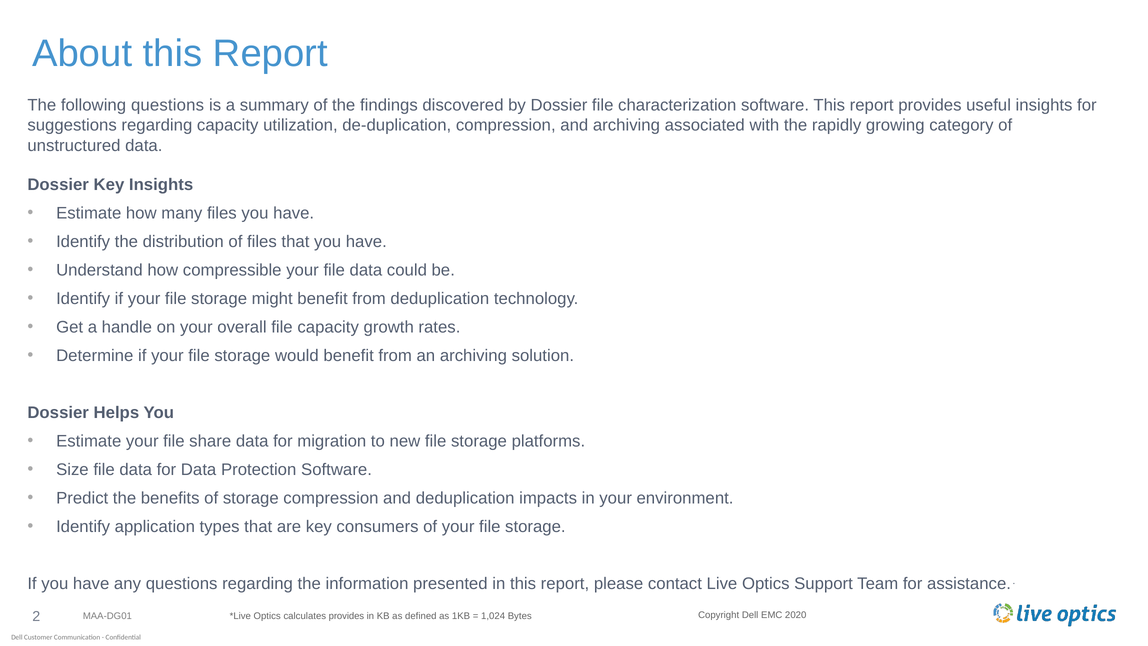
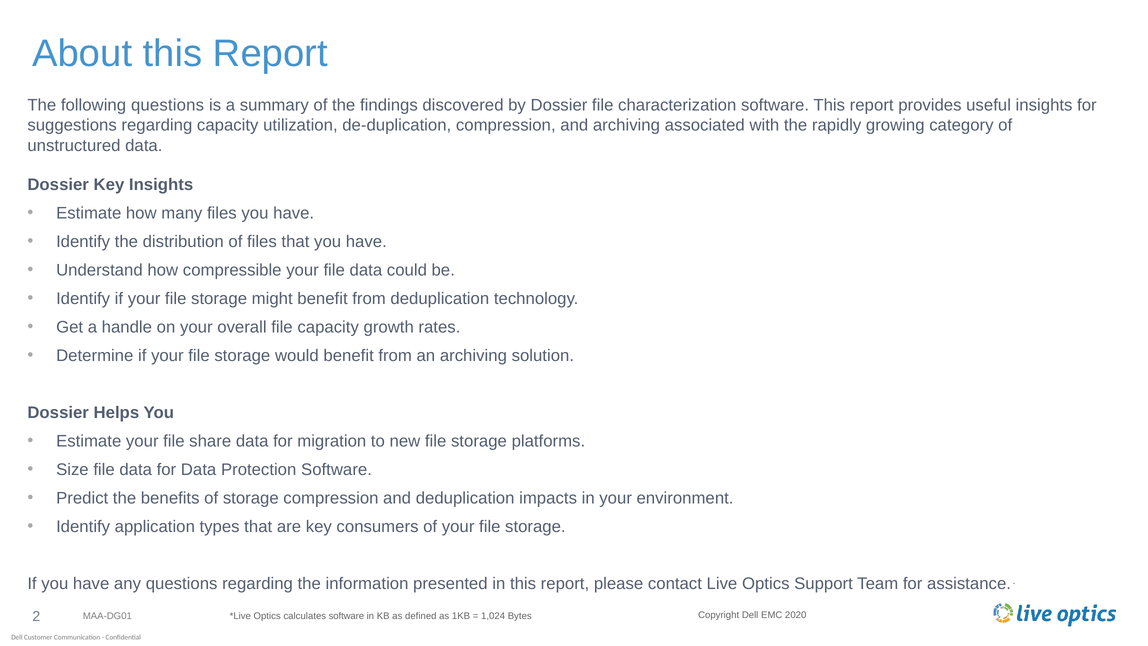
provides at (346, 616): provides -> software
